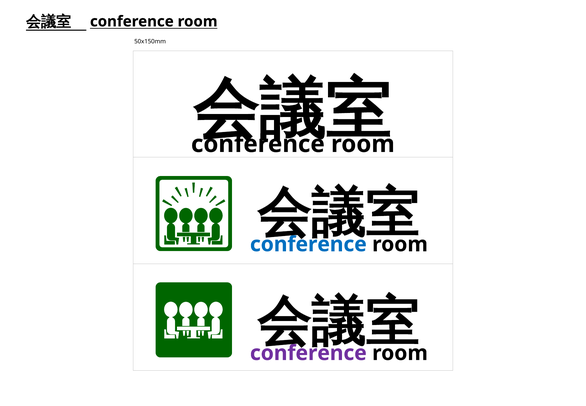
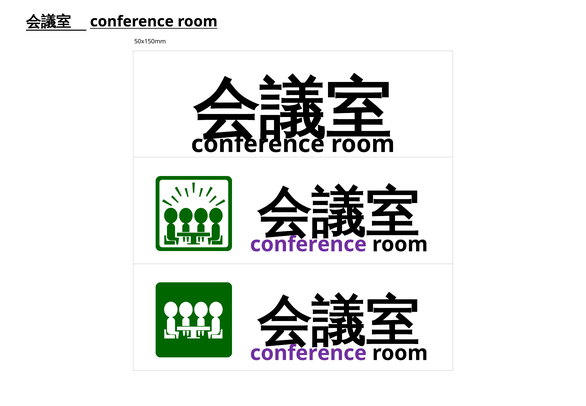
conference at (308, 244) colour: blue -> purple
